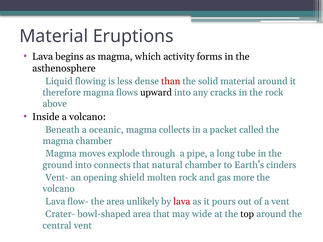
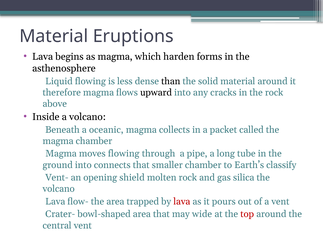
activity: activity -> harden
than colour: red -> black
moves explode: explode -> flowing
natural: natural -> smaller
cinders: cinders -> classify
more: more -> silica
unlikely: unlikely -> trapped
top colour: black -> red
